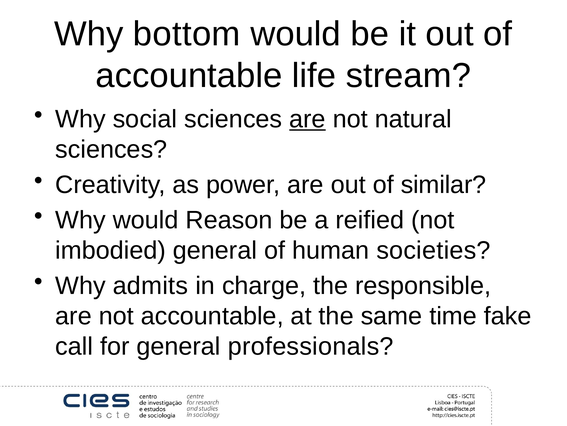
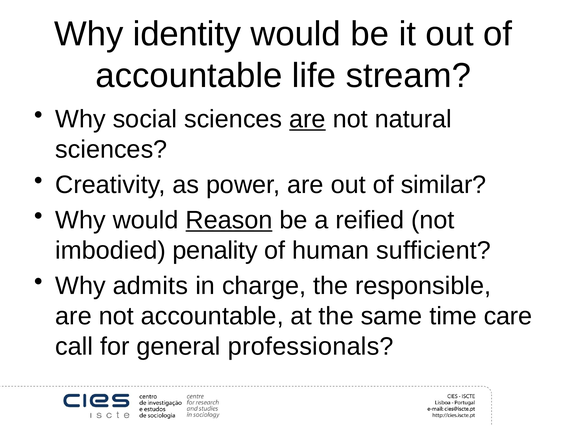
bottom: bottom -> identity
Reason underline: none -> present
imbodied general: general -> penality
societies: societies -> sufficient
fake: fake -> care
